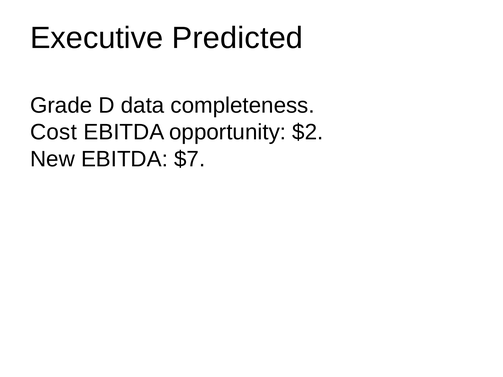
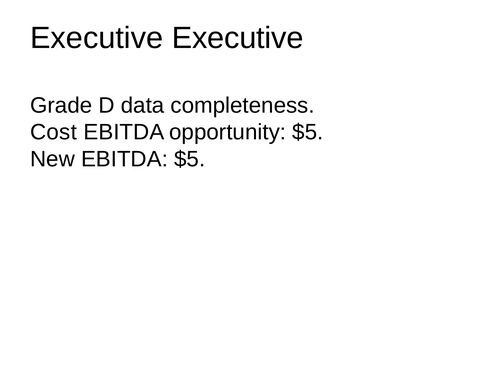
Executive Predicted: Predicted -> Executive
opportunity $2: $2 -> $5
EBITDA $7: $7 -> $5
